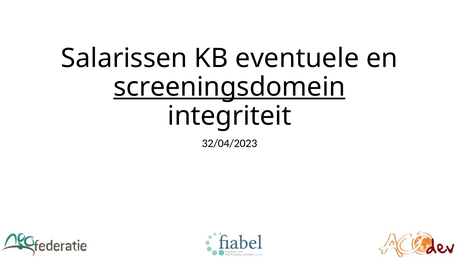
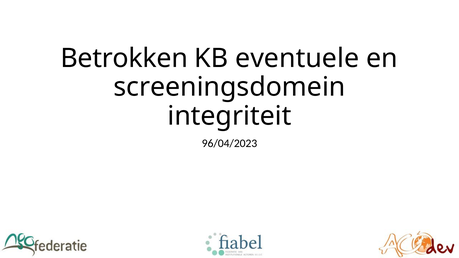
Salarissen: Salarissen -> Betrokken
screeningsdomein underline: present -> none
32/04/2023: 32/04/2023 -> 96/04/2023
